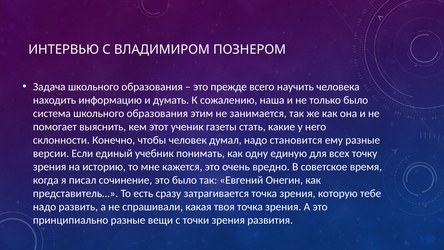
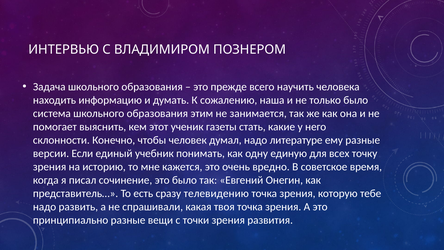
становится: становится -> литературе
затрагивается: затрагивается -> телевидению
